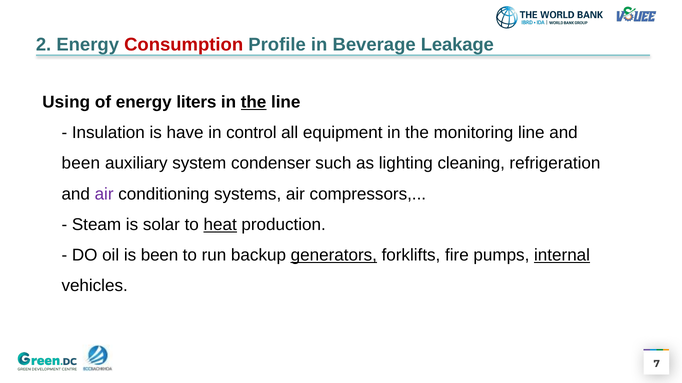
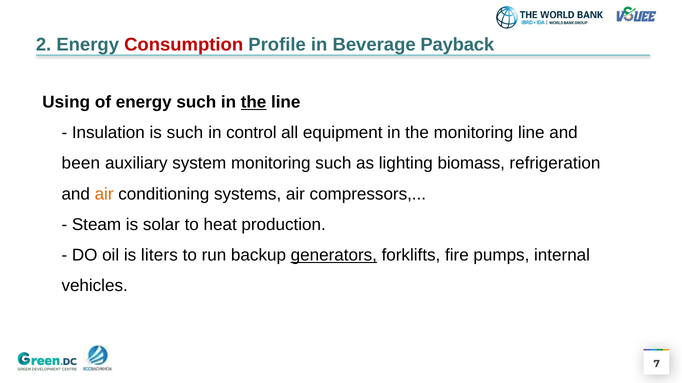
Leakage: Leakage -> Payback
energy liters: liters -> such
is have: have -> such
system condenser: condenser -> monitoring
cleaning: cleaning -> biomass
air at (104, 194) colour: purple -> orange
heat underline: present -> none
is been: been -> liters
internal underline: present -> none
